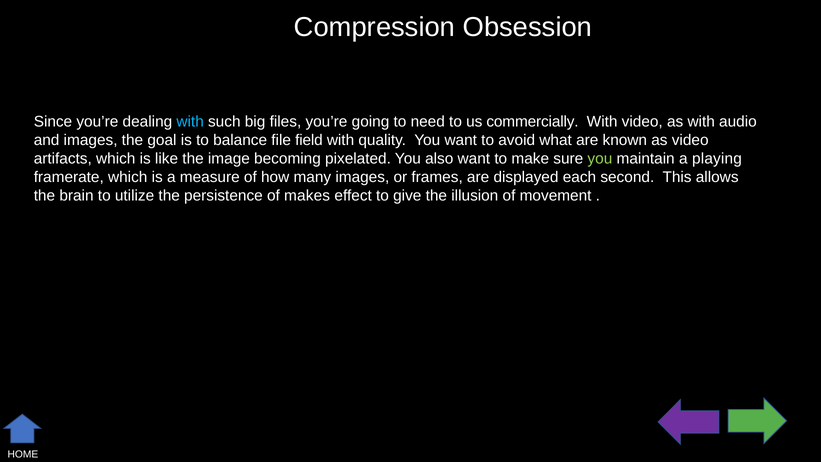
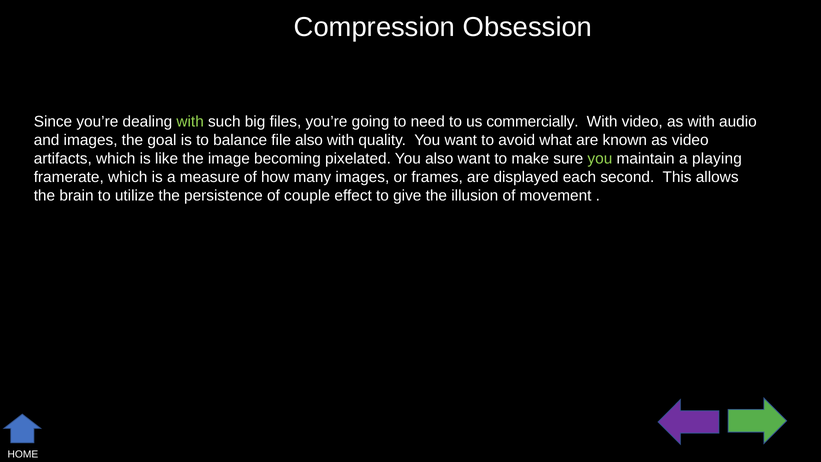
with at (190, 122) colour: light blue -> light green
file field: field -> also
makes: makes -> couple
